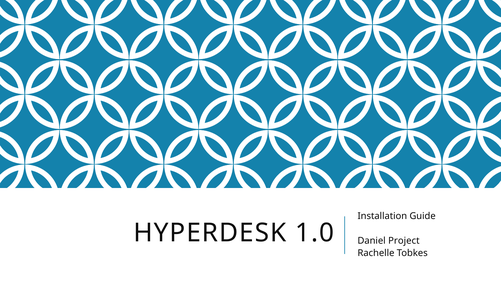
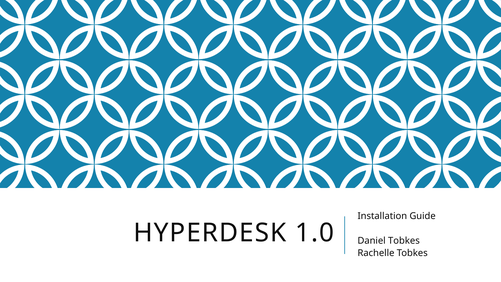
Daniel Project: Project -> Tobkes
